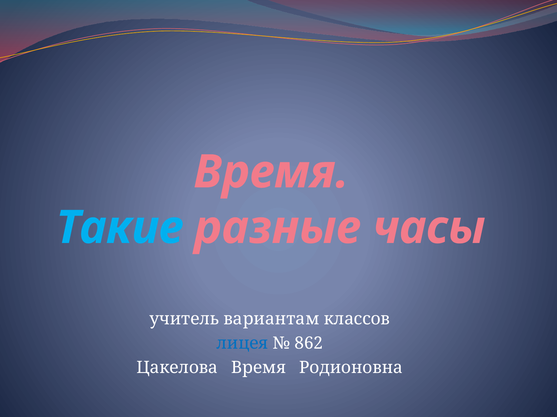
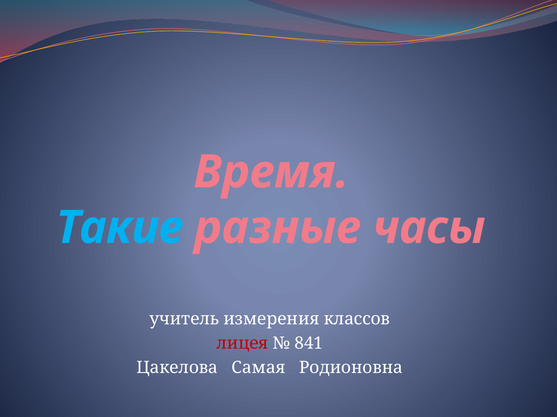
вариантам: вариантам -> измерения
лицея colour: blue -> red
862: 862 -> 841
Цакелова Время: Время -> Самая
